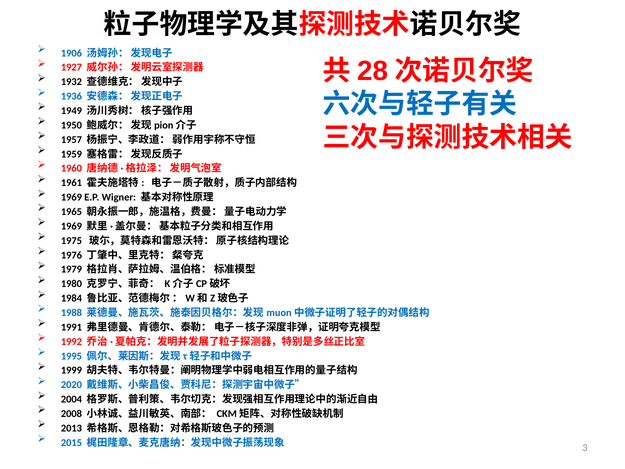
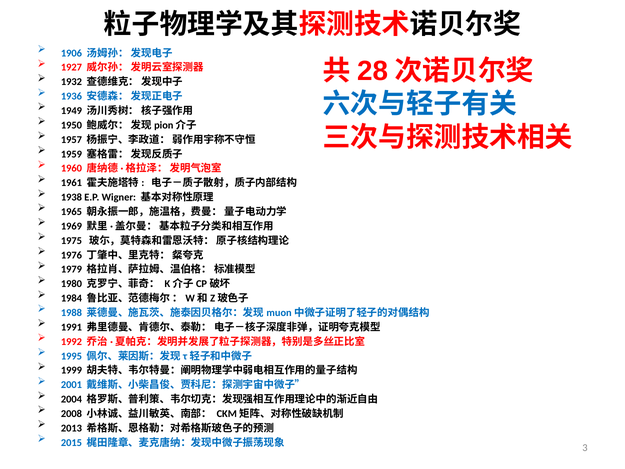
1969 at (71, 197): 1969 -> 1938
2020: 2020 -> 2001
